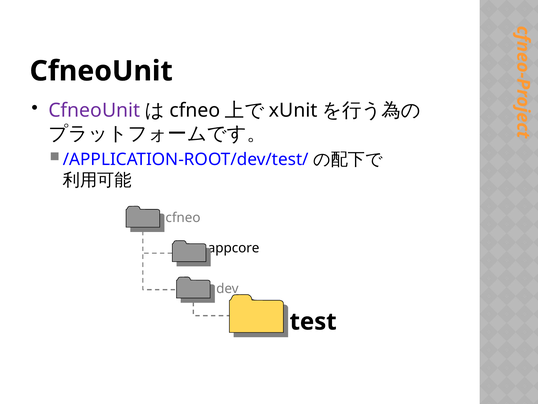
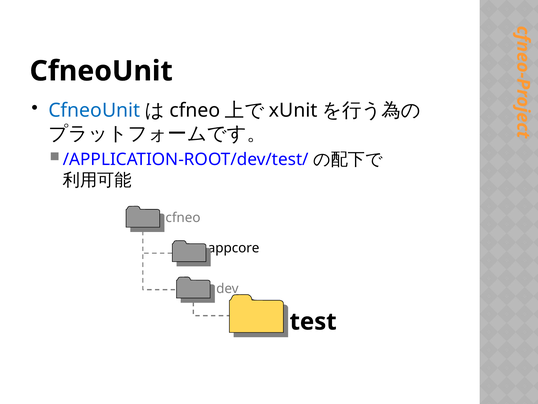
CfneoUnit at (94, 110) colour: purple -> blue
